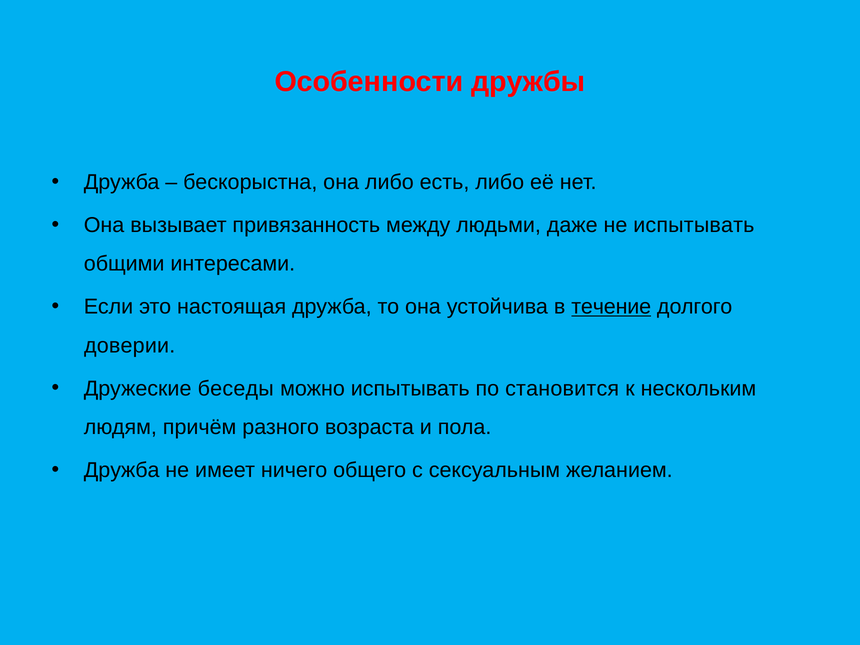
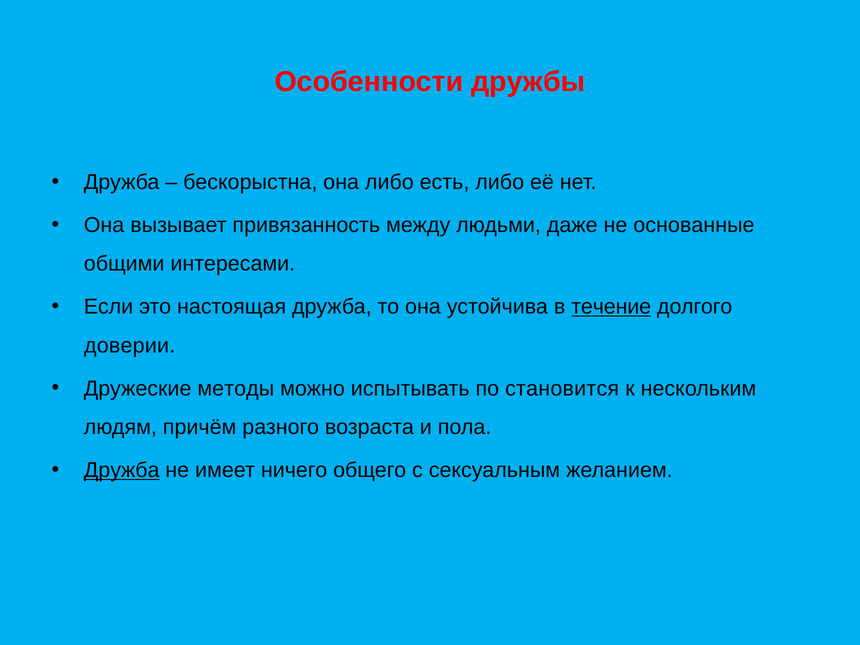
не испытывать: испытывать -> основанные
беседы: беседы -> методы
Дружба at (122, 470) underline: none -> present
